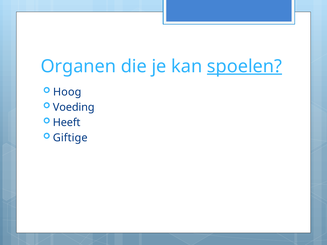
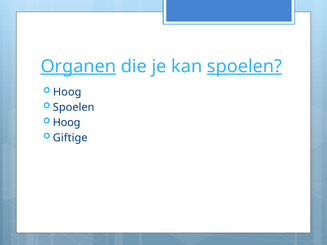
Organen underline: none -> present
Voeding at (74, 107): Voeding -> Spoelen
Heeft at (67, 123): Heeft -> Hoog
